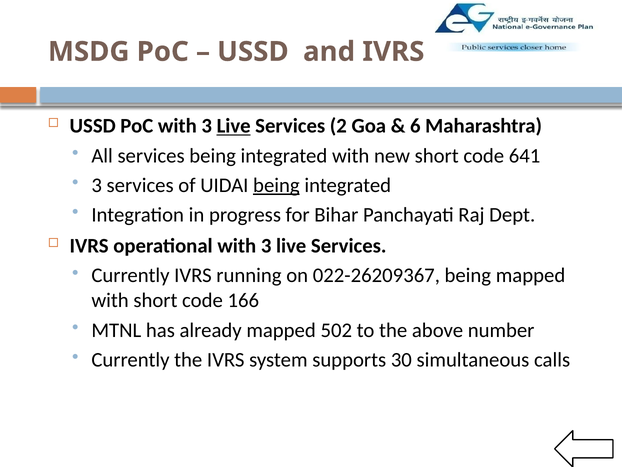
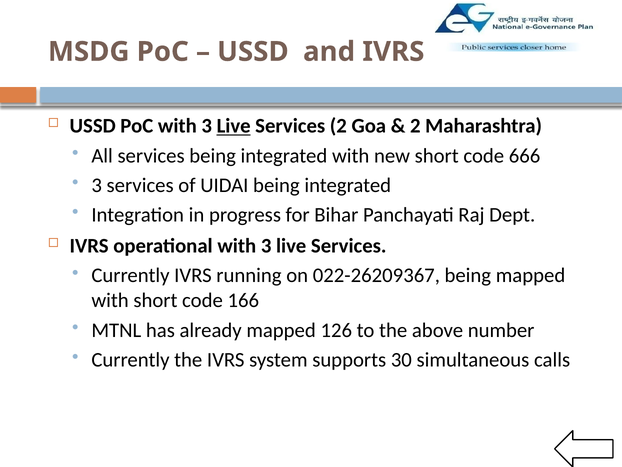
6 at (415, 126): 6 -> 2
641: 641 -> 666
being at (276, 185) underline: present -> none
502: 502 -> 126
